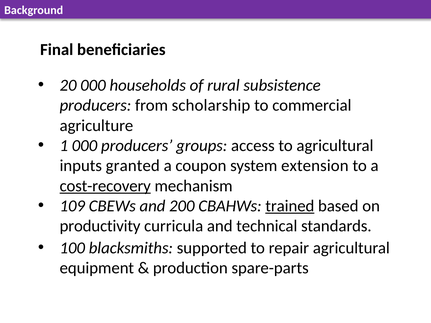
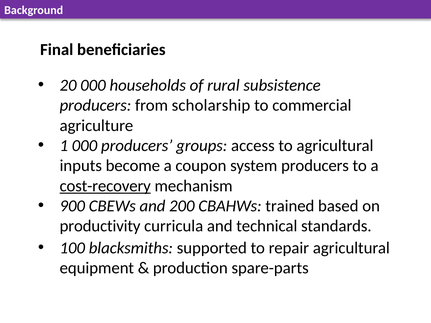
granted: granted -> become
system extension: extension -> producers
109: 109 -> 900
trained underline: present -> none
